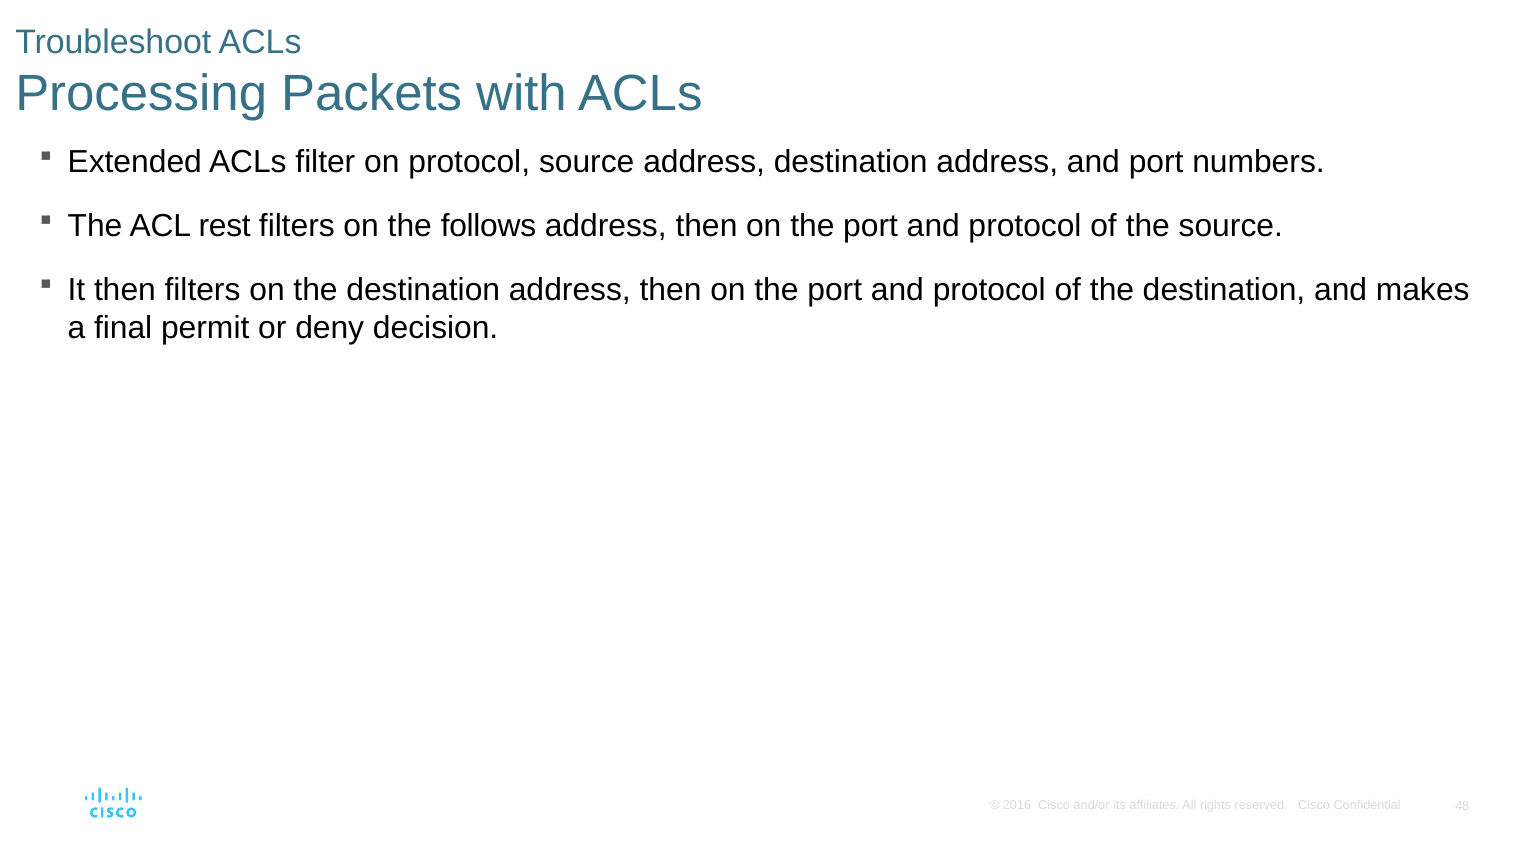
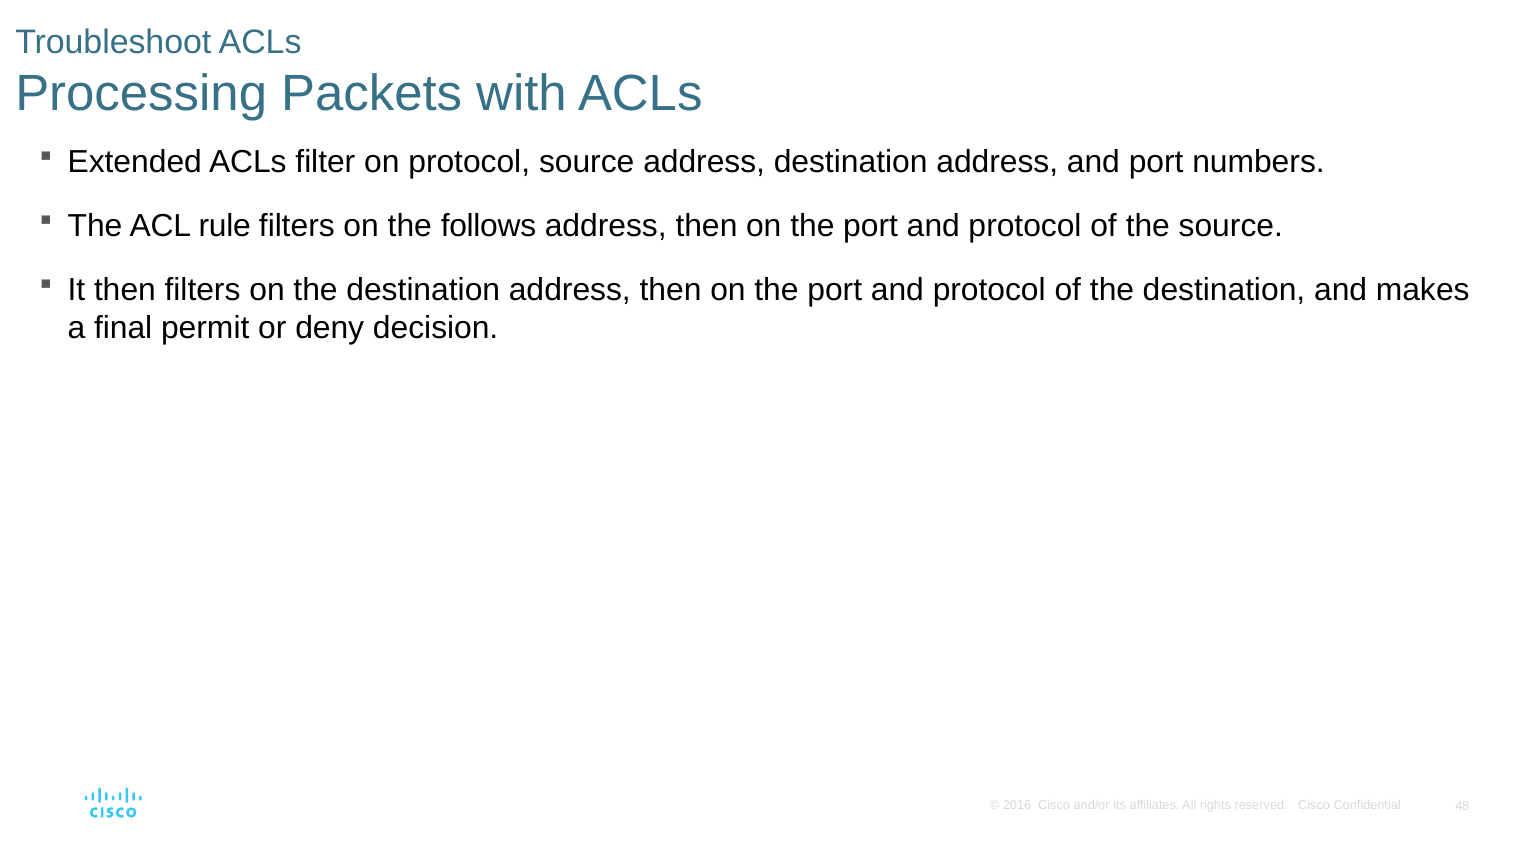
rest: rest -> rule
